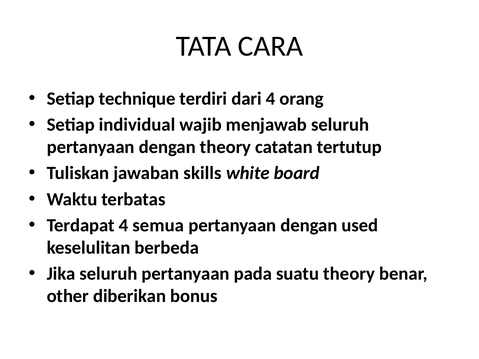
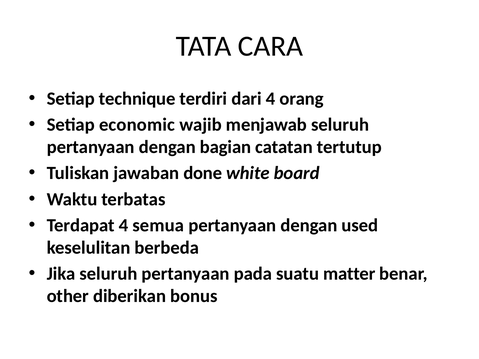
individual: individual -> economic
dengan theory: theory -> bagian
skills: skills -> done
suatu theory: theory -> matter
